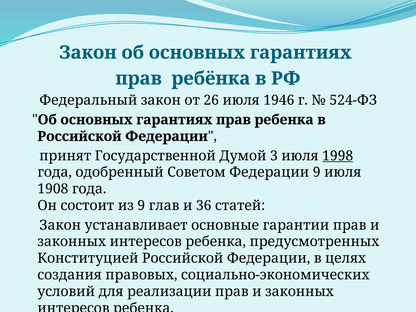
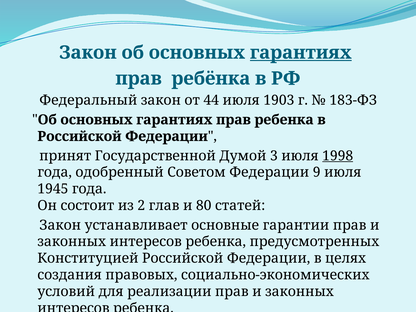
гарантиях at (301, 53) underline: none -> present
26: 26 -> 44
1946: 1946 -> 1903
524-ФЗ: 524-ФЗ -> 183-ФЗ
1908: 1908 -> 1945
из 9: 9 -> 2
36: 36 -> 80
